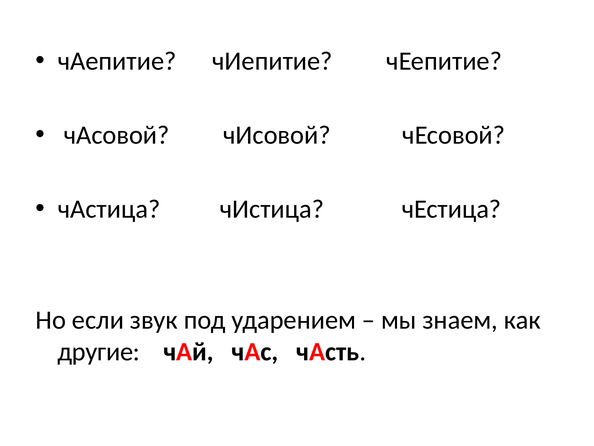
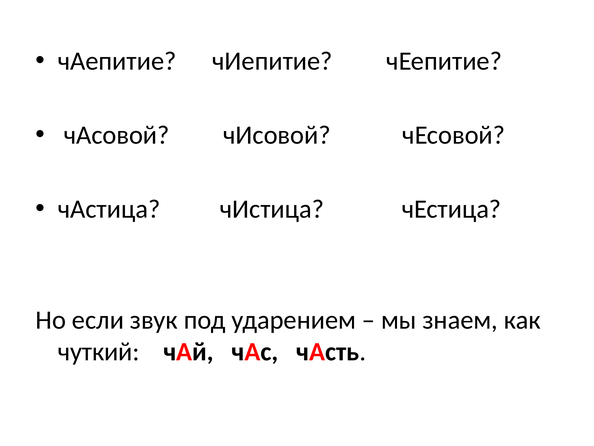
другие: другие -> чуткий
